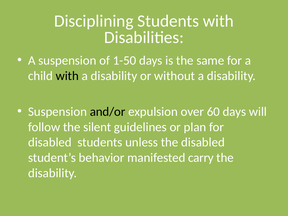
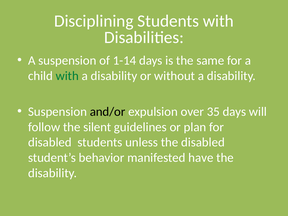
1-50: 1-50 -> 1-14
with at (67, 76) colour: black -> green
60: 60 -> 35
carry: carry -> have
